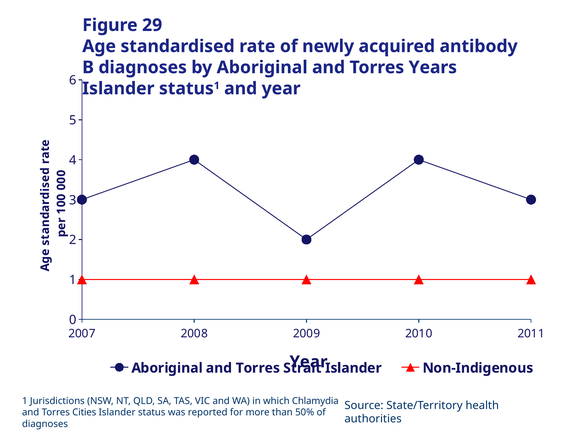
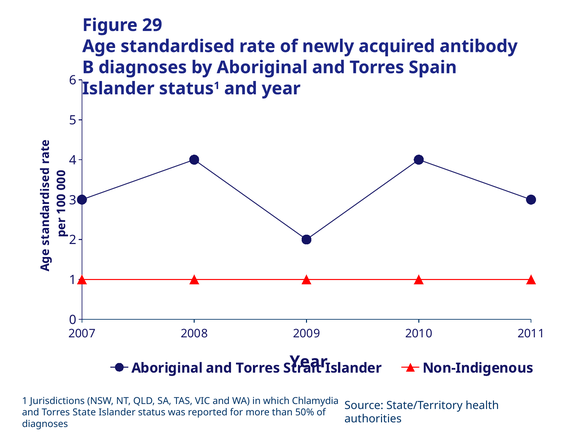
Years: Years -> Spain
Cities: Cities -> State
